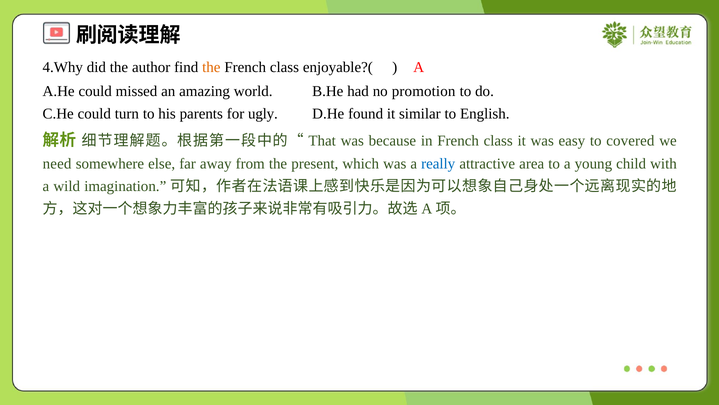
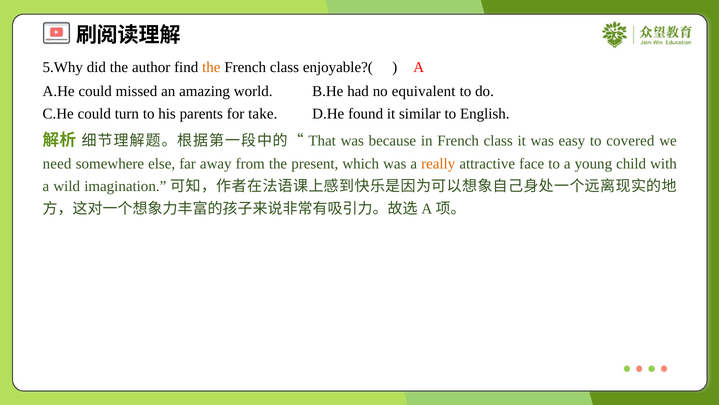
4.Why: 4.Why -> 5.Why
promotion: promotion -> equivalent
ugly: ugly -> take
really colour: blue -> orange
area: area -> face
